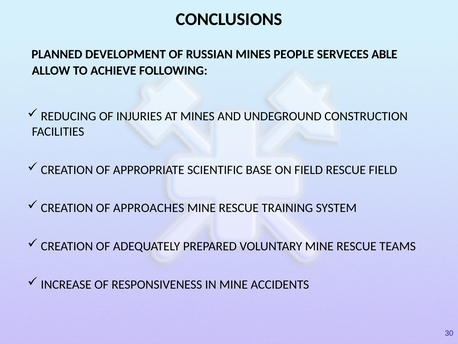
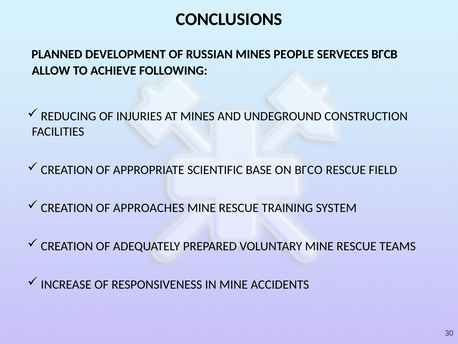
ABLE: ABLE -> ВГСВ
ON FIELD: FIELD -> ВГСО
